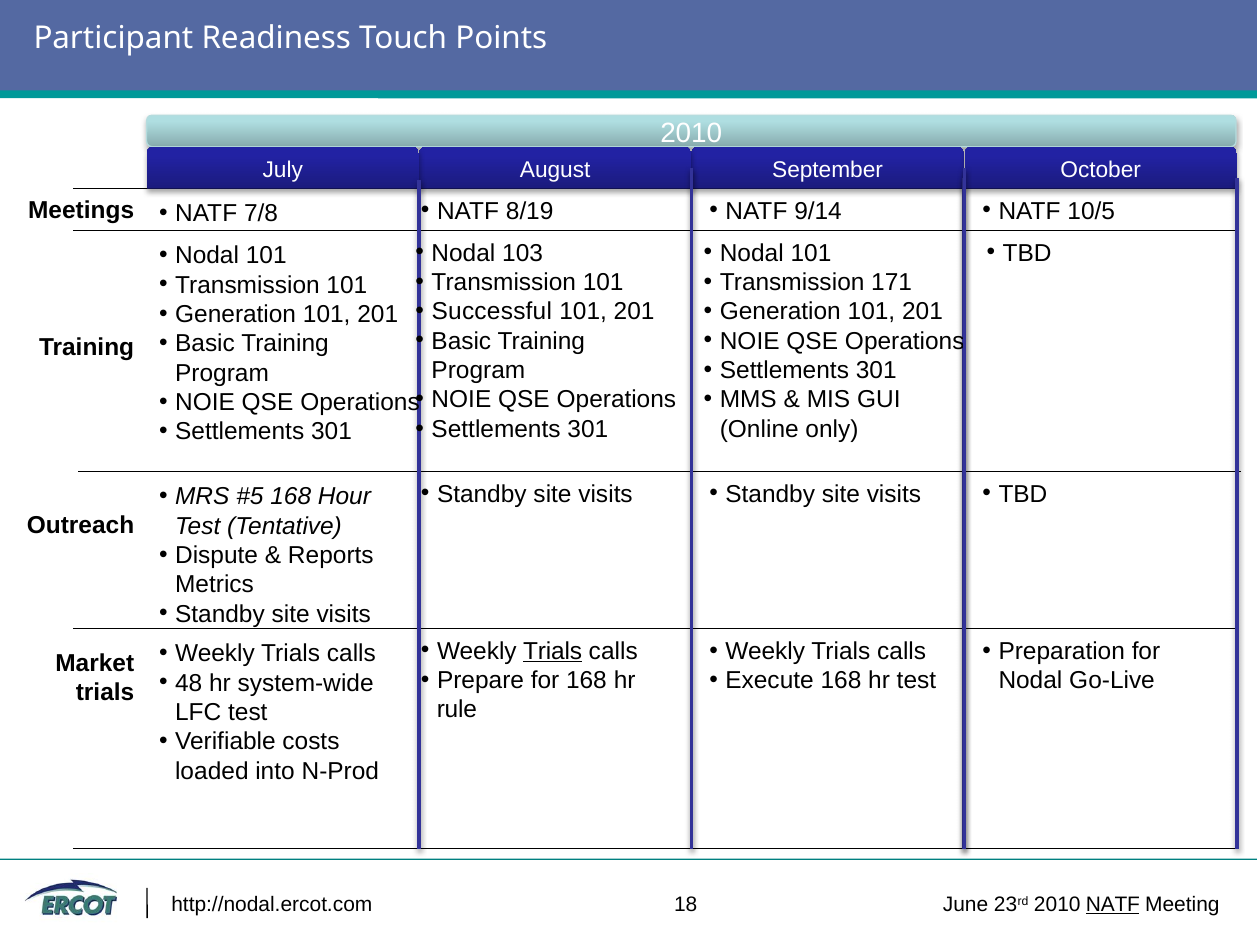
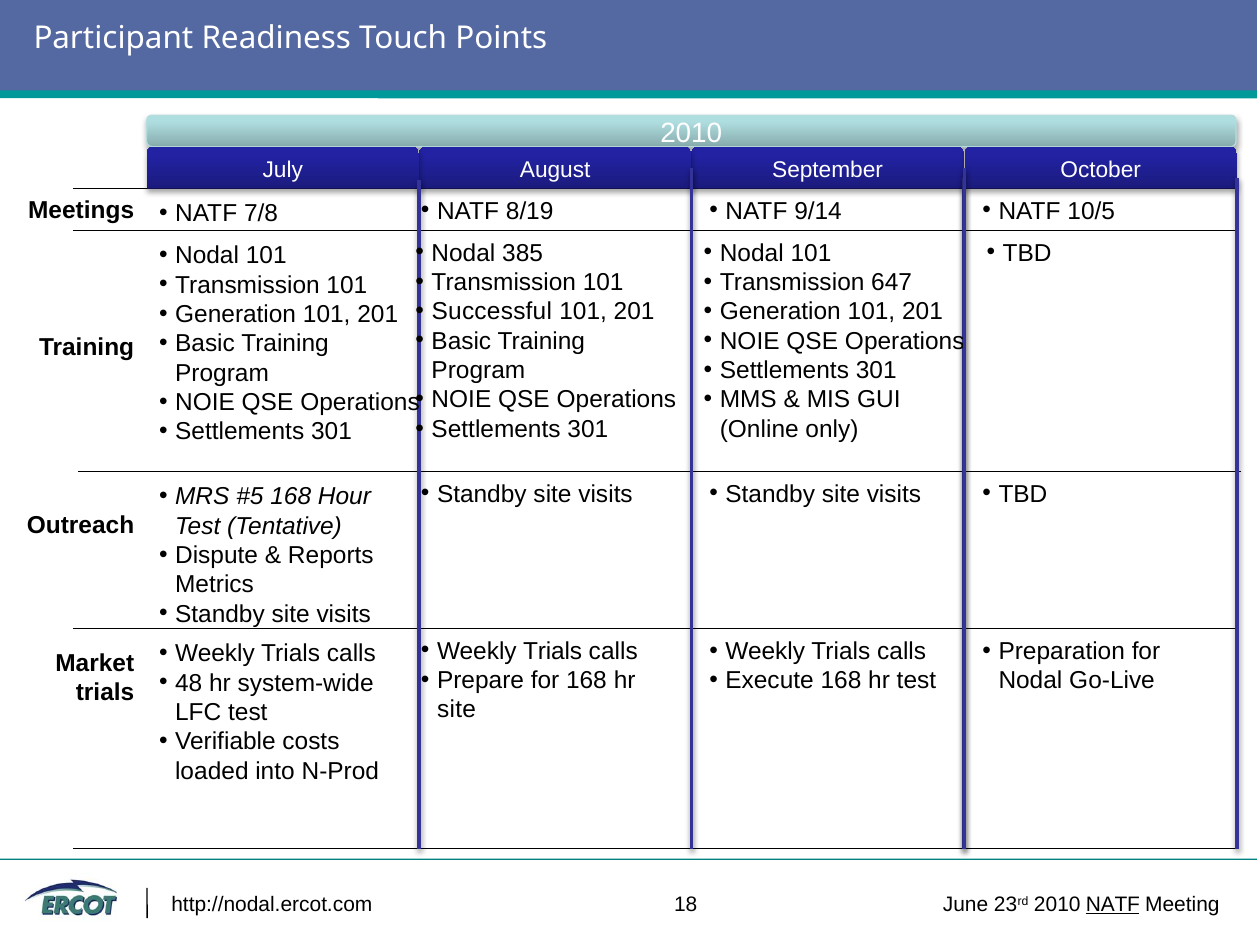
103: 103 -> 385
171: 171 -> 647
Trials at (553, 651) underline: present -> none
rule at (457, 710): rule -> site
